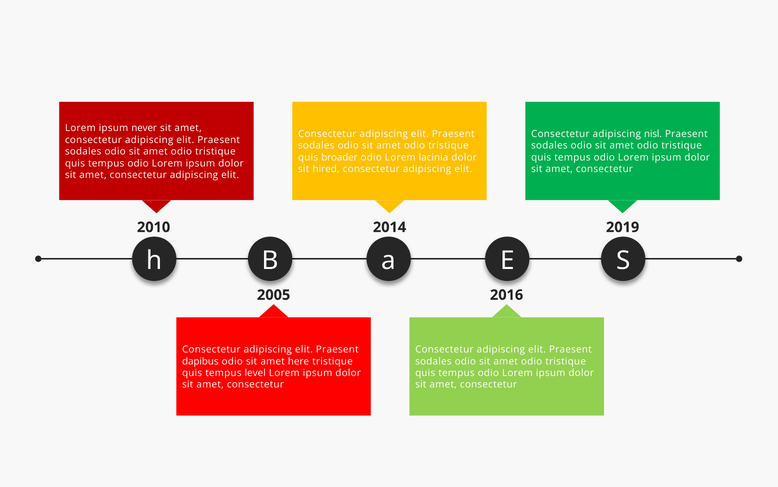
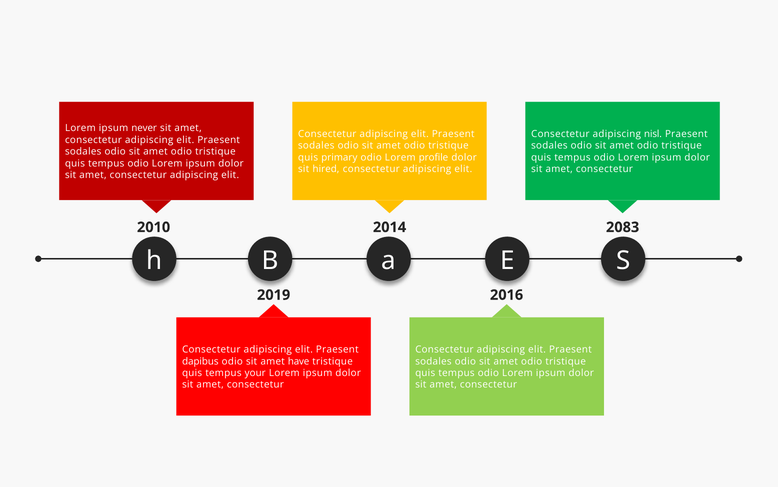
broader: broader -> primary
lacinia: lacinia -> profile
2019: 2019 -> 2083
2005: 2005 -> 2019
here: here -> have
level: level -> your
